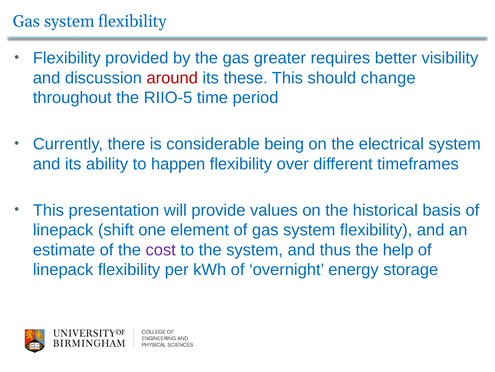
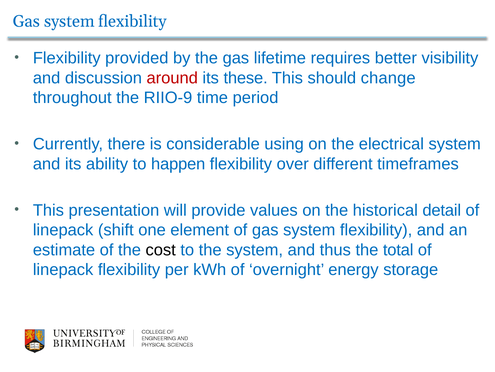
greater: greater -> lifetime
RIIO-5: RIIO-5 -> RIIO-9
being: being -> using
basis: basis -> detail
cost colour: purple -> black
help: help -> total
